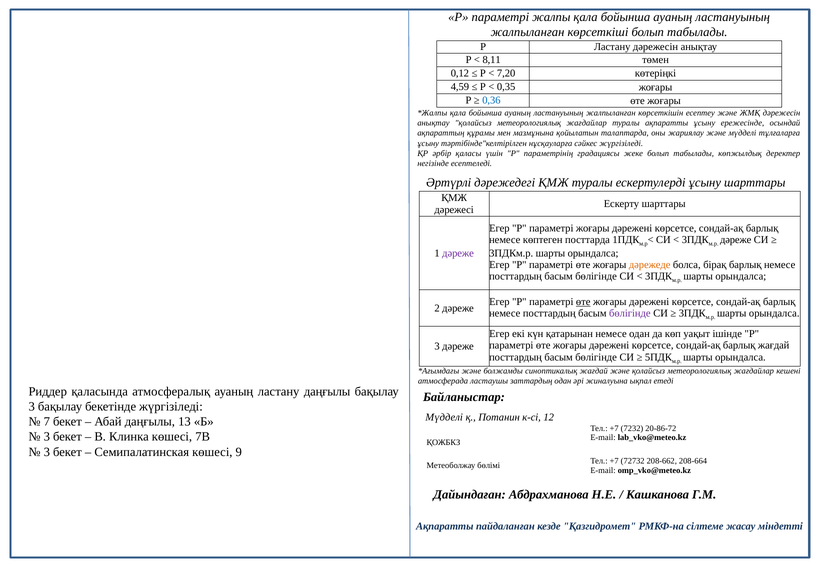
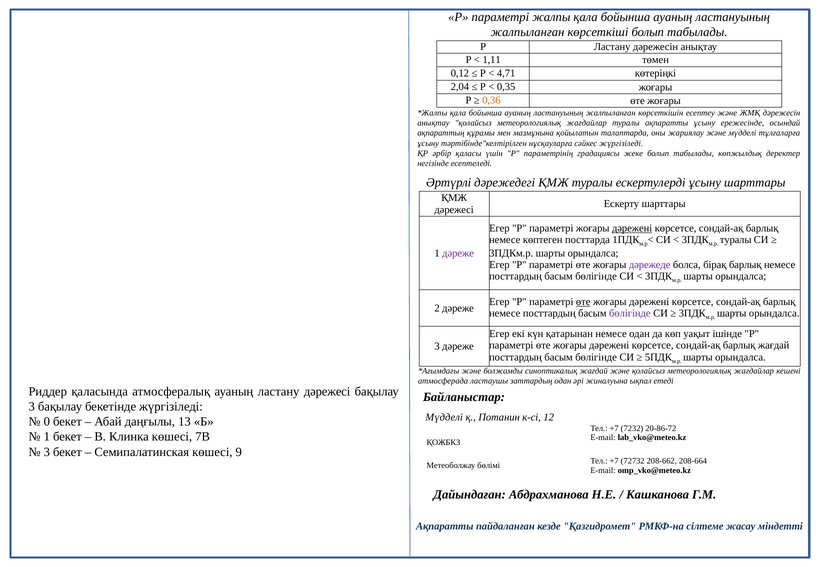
8,11: 8,11 -> 1,11
7,20: 7,20 -> 4,71
4,59: 4,59 -> 2,04
0,36 colour: blue -> orange
дәрежені at (632, 229) underline: none -> present
дәреже at (736, 240): дәреже -> туралы
дәрежеде colour: orange -> purple
ластану даңғылы: даңғылы -> дәрежесі
7: 7 -> 0
3 at (47, 437): 3 -> 1
